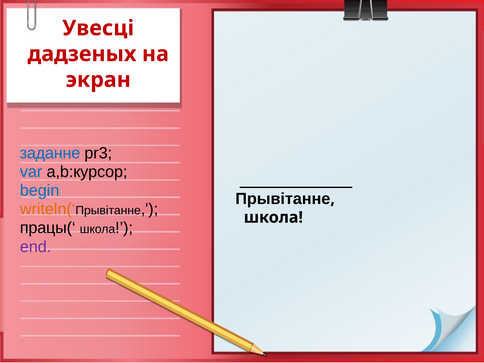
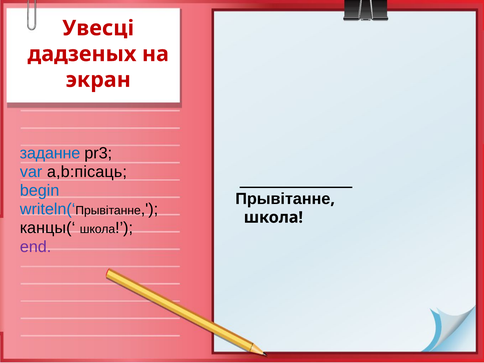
a,b:курсор: a,b:курсор -> a,b:пісаць
writeln(‘ colour: orange -> blue
працы(‘: працы(‘ -> канцы(‘
